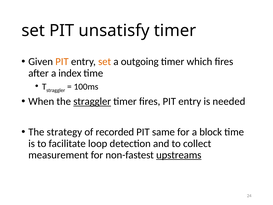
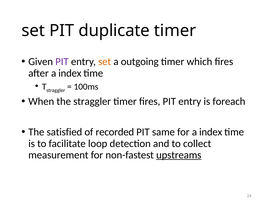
unsatisfy: unsatisfy -> duplicate
PIT at (62, 62) colour: orange -> purple
straggler at (92, 101) underline: present -> none
needed: needed -> foreach
strategy: strategy -> satisfied
for a block: block -> index
